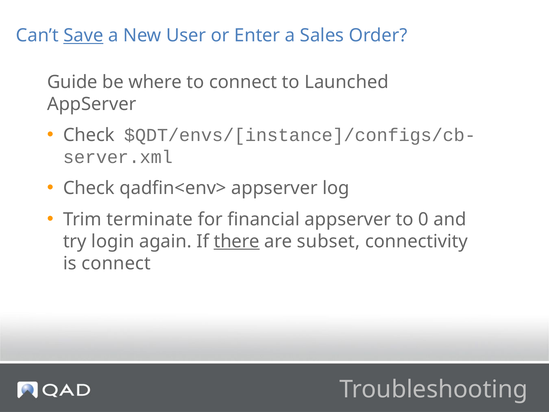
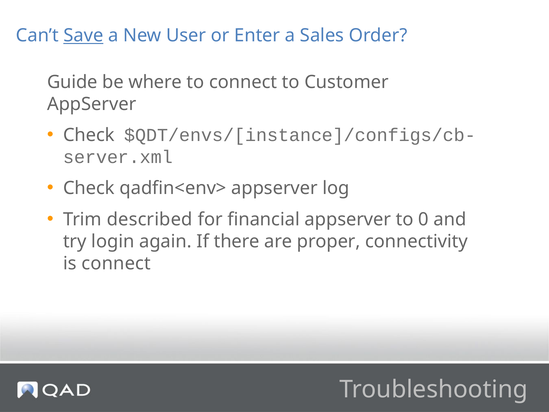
Launched: Launched -> Customer
terminate: terminate -> described
there underline: present -> none
subset: subset -> proper
